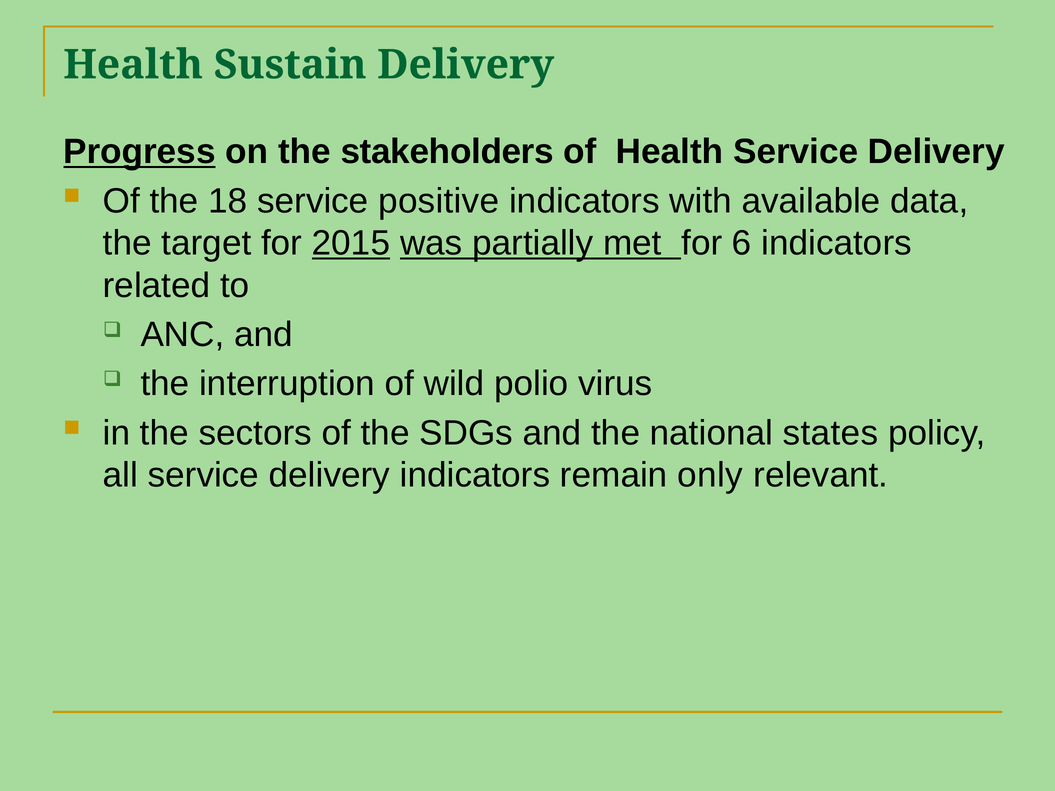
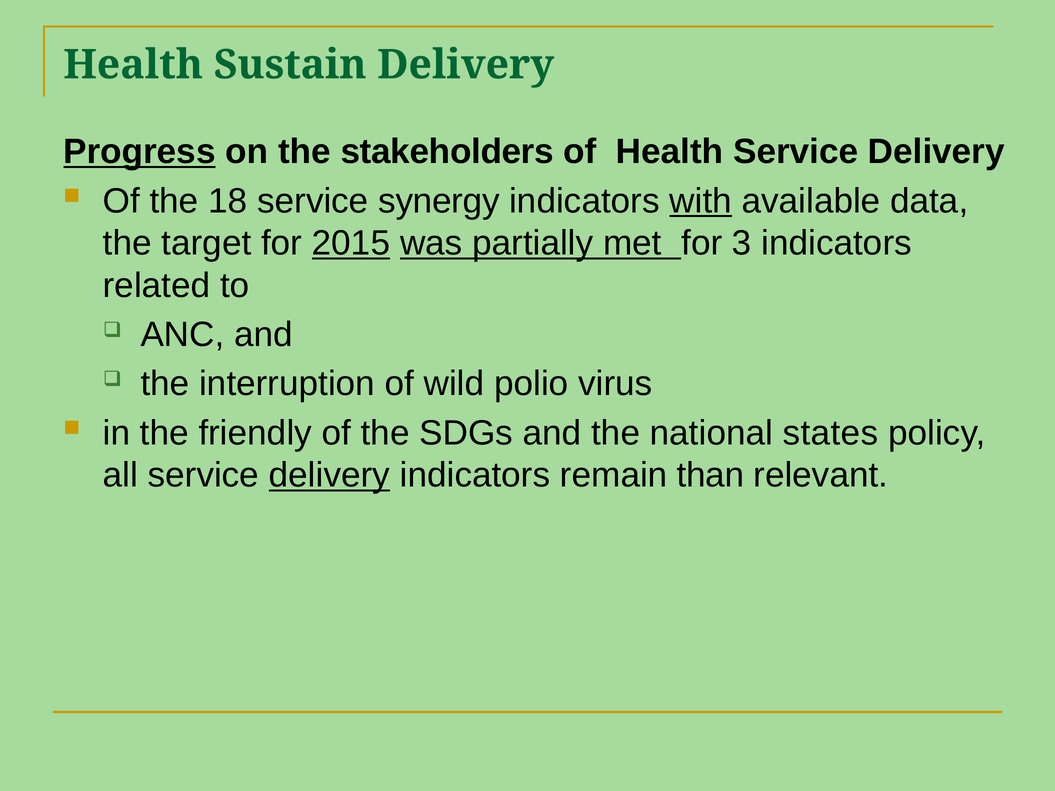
positive: positive -> synergy
with underline: none -> present
6: 6 -> 3
sectors: sectors -> friendly
delivery at (329, 475) underline: none -> present
only: only -> than
